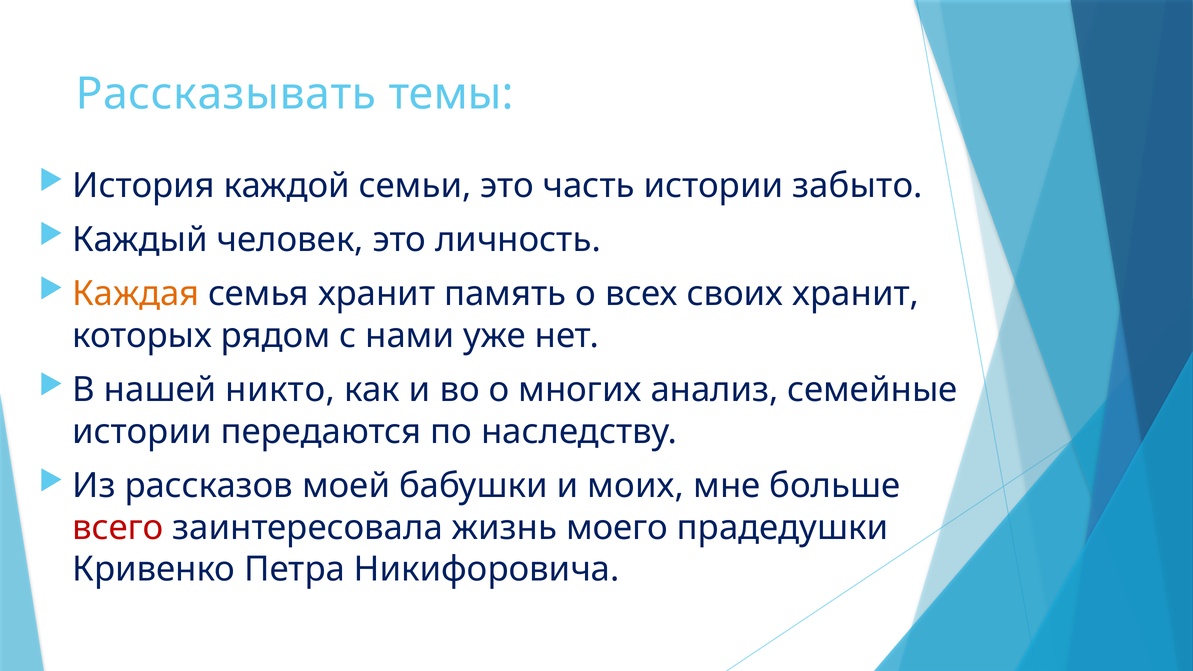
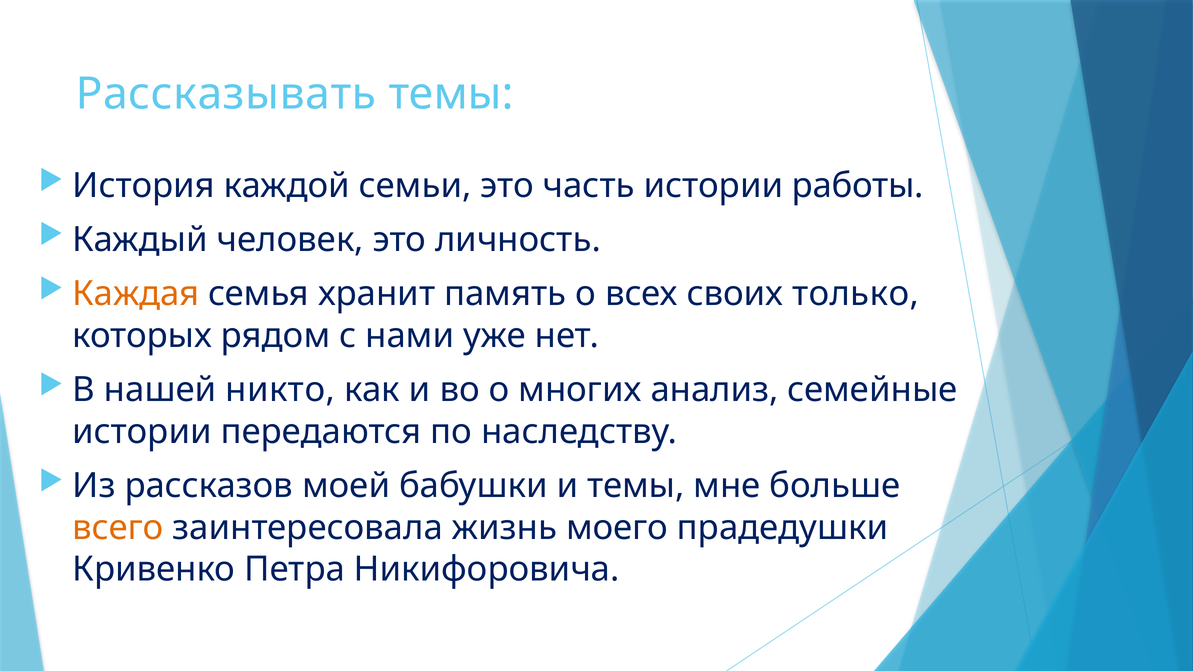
забыто: забыто -> работы
своих хранит: хранит -> только
и моих: моих -> темы
всего colour: red -> orange
